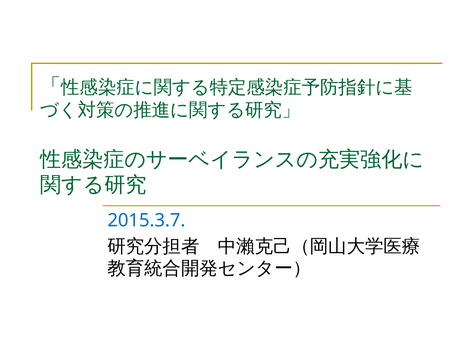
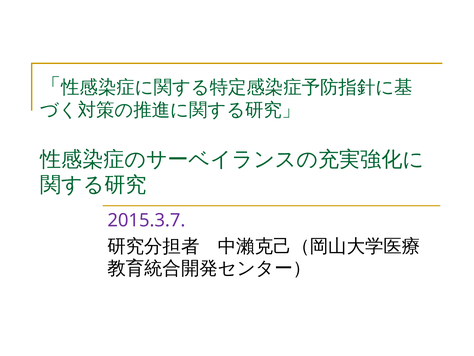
2015.3.7 colour: blue -> purple
